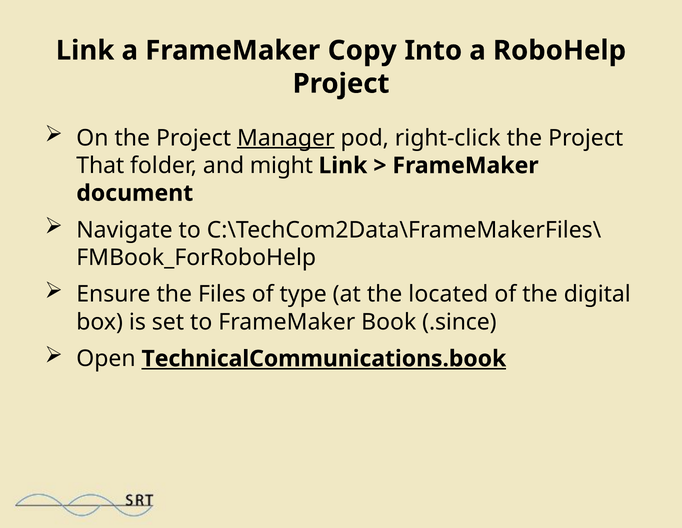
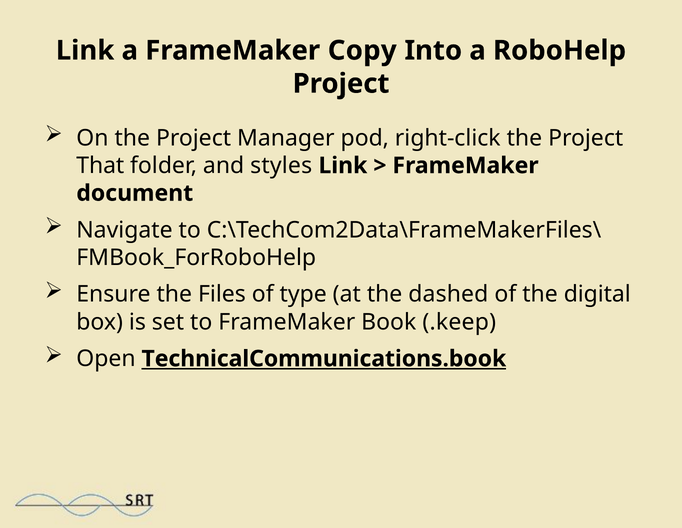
Manager underline: present -> none
might: might -> styles
located: located -> dashed
.since: .since -> .keep
